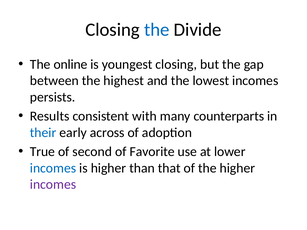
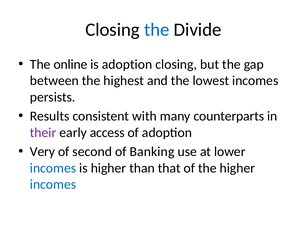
is youngest: youngest -> adoption
their colour: blue -> purple
across: across -> access
True: True -> Very
Favorite: Favorite -> Banking
incomes at (53, 185) colour: purple -> blue
